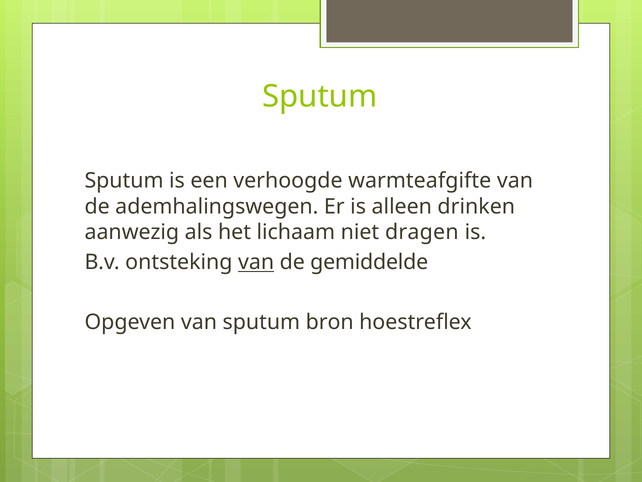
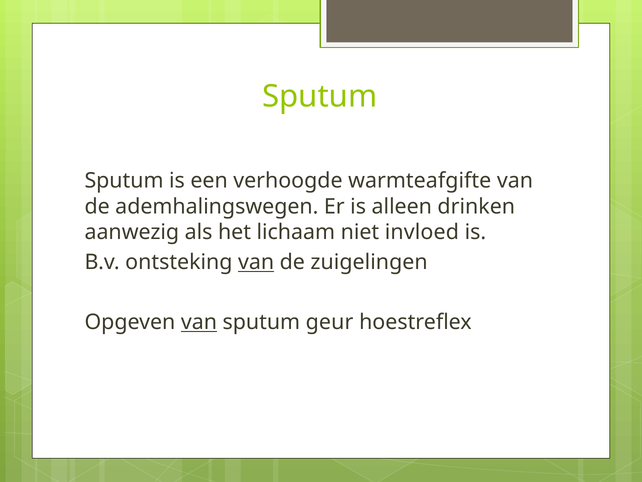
dragen: dragen -> invloed
gemiddelde: gemiddelde -> zuigelingen
van at (199, 322) underline: none -> present
bron: bron -> geur
